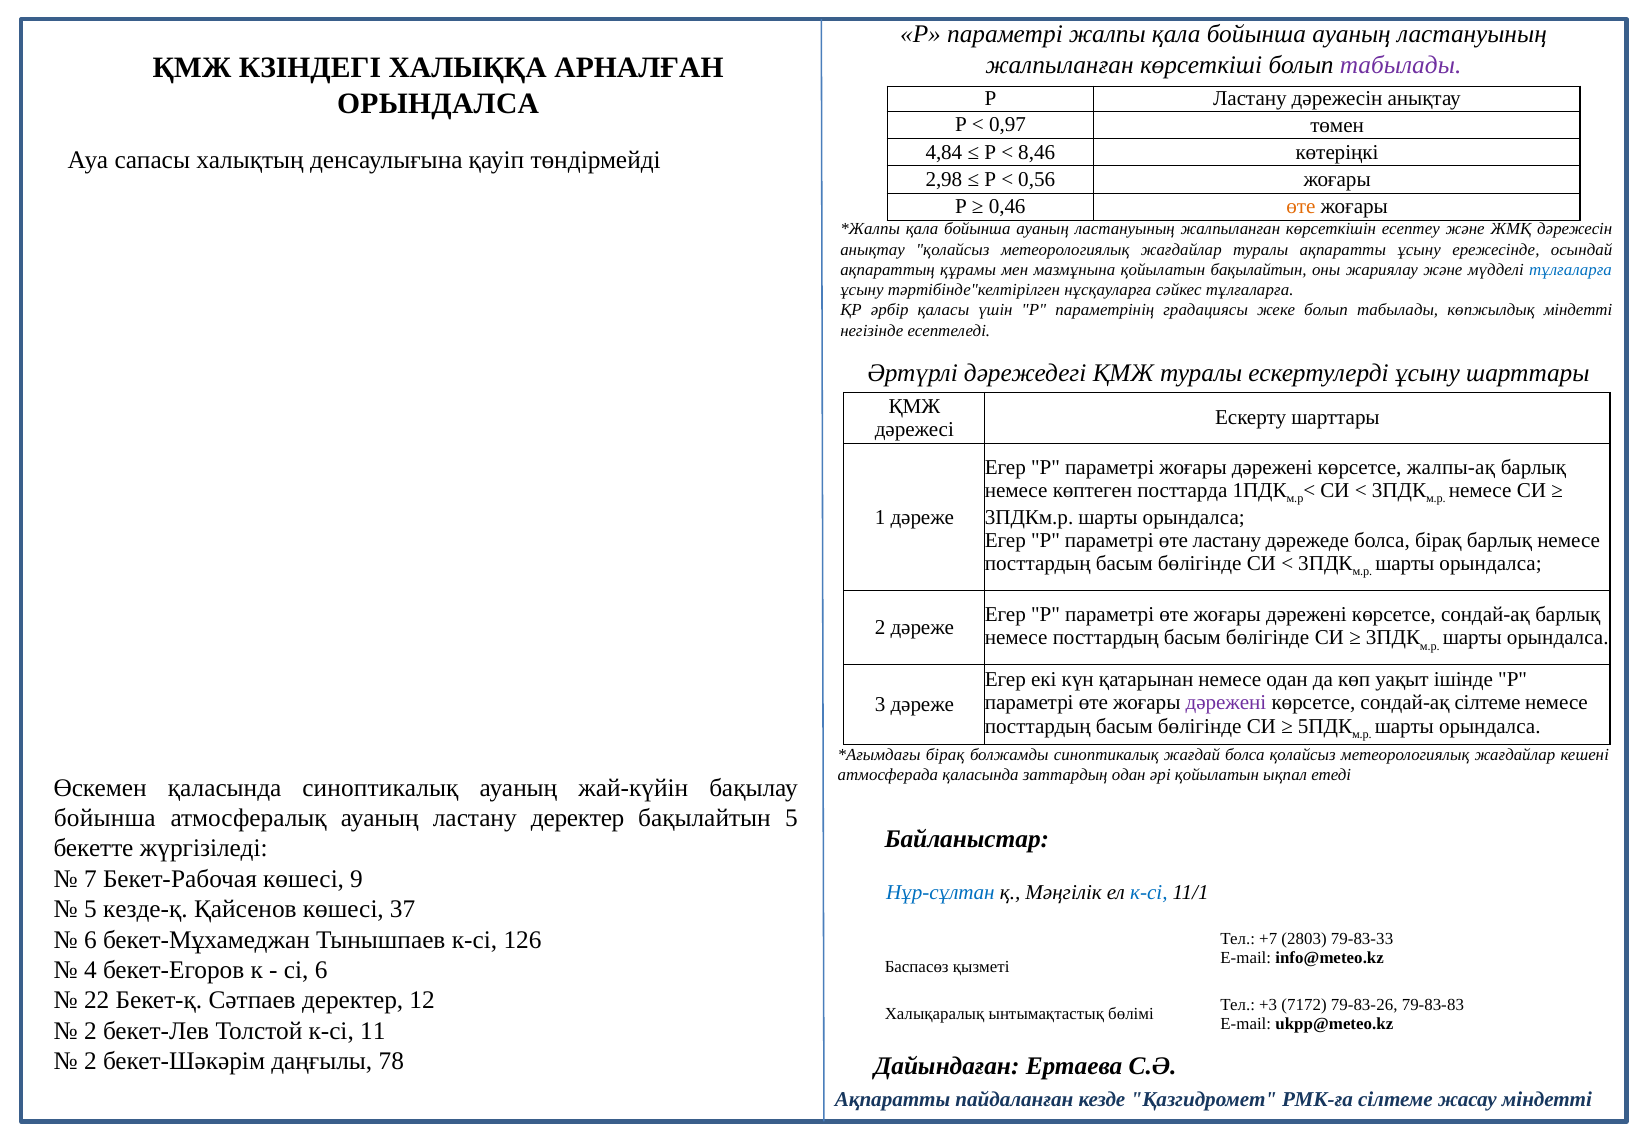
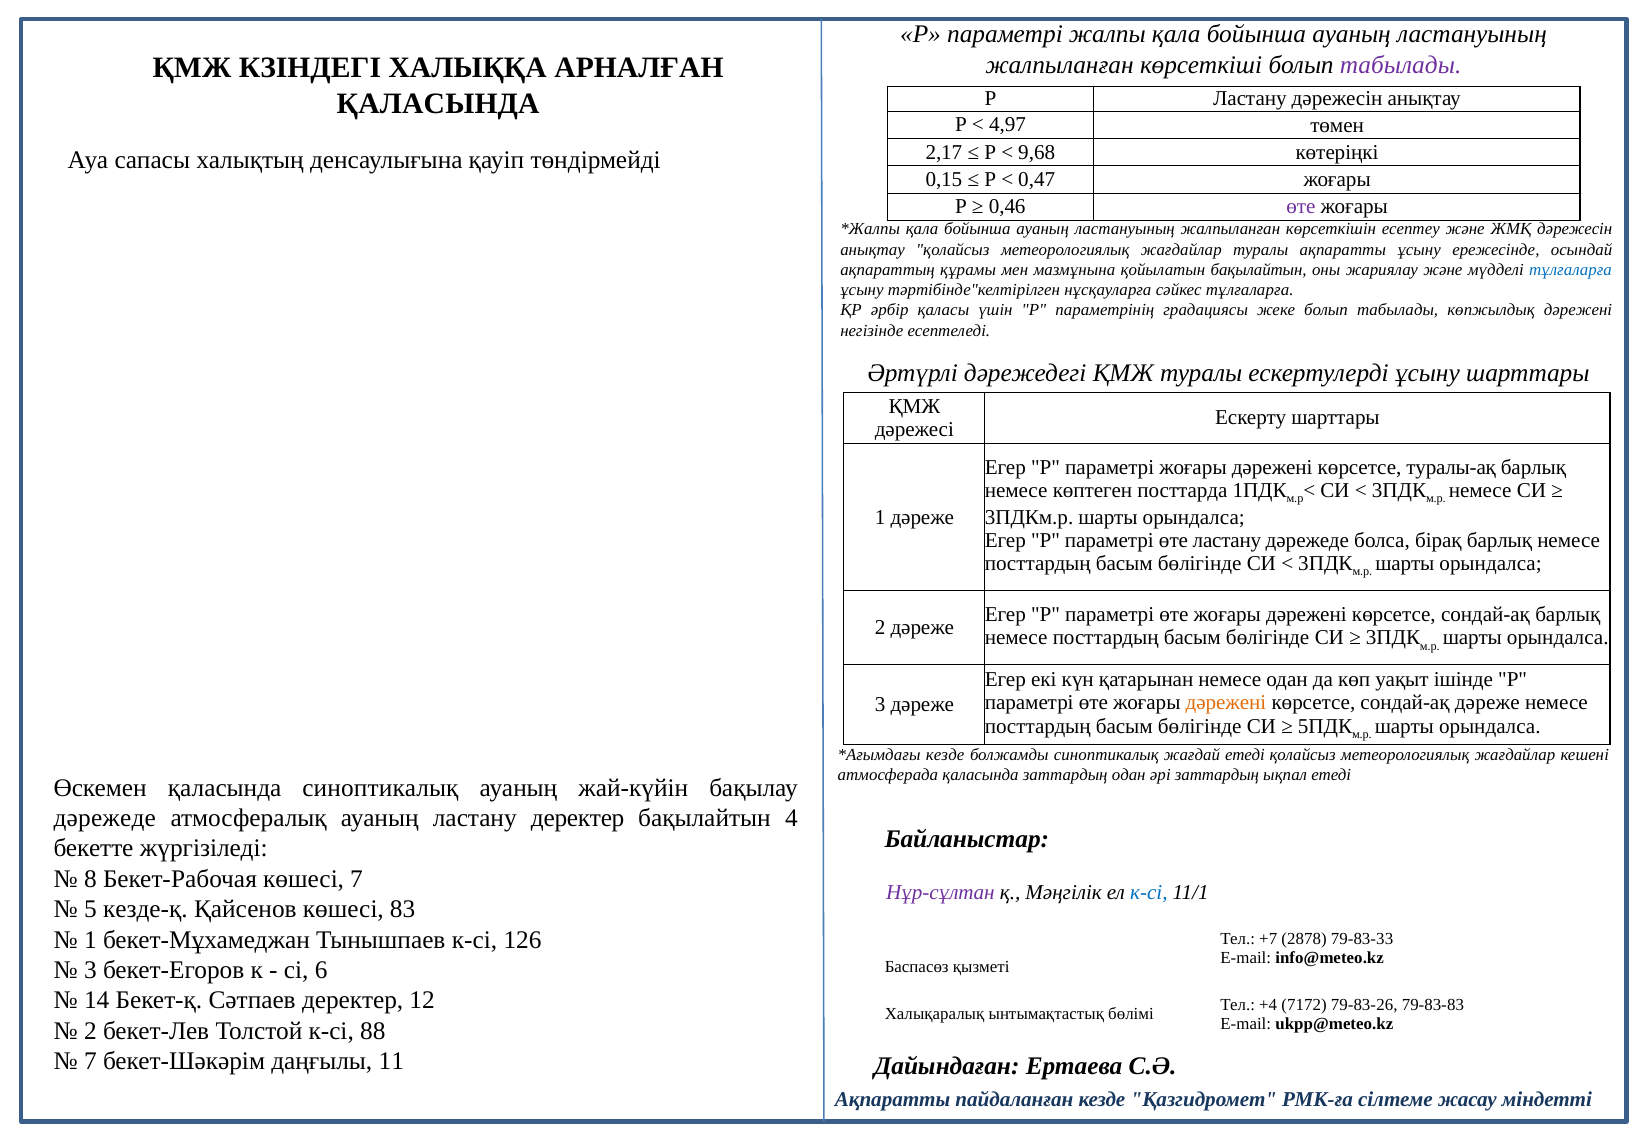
ОРЫНДАЛСА at (438, 104): ОРЫНДАЛСА -> ҚАЛАСЫНДА
0,97: 0,97 -> 4,97
4,84: 4,84 -> 2,17
8,46: 8,46 -> 9,68
2,98: 2,98 -> 0,15
0,56: 0,56 -> 0,47
өте at (1301, 207) colour: orange -> purple
көпжылдық міндетті: міндетті -> дәрежені
жалпы-ақ: жалпы-ақ -> туралы-ақ
дәрежені at (1226, 703) colour: purple -> orange
сондай-ақ сілтеме: сілтеме -> дәреже
бірақ at (945, 755): бірақ -> кезде
жағдай болса: болса -> етеді
әрі қойылатын: қойылатын -> заттардың
бойынша at (105, 818): бойынша -> дәрежеде
бақылайтын 5: 5 -> 4
7: 7 -> 8
көшесі 9: 9 -> 7
Нұр-сұлтан colour: blue -> purple
37: 37 -> 83
6 at (90, 940): 6 -> 1
2803: 2803 -> 2878
4 at (90, 970): 4 -> 3
22: 22 -> 14
+3: +3 -> +4
11: 11 -> 88
2 at (90, 1061): 2 -> 7
78: 78 -> 11
